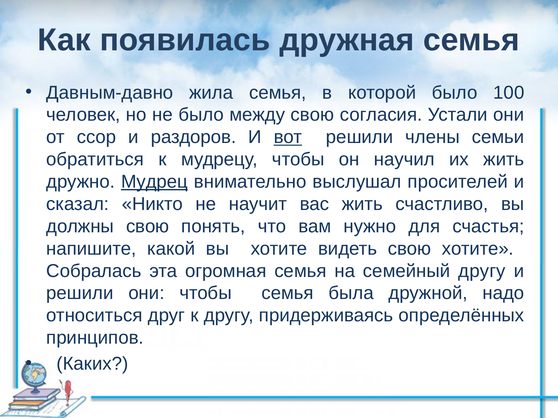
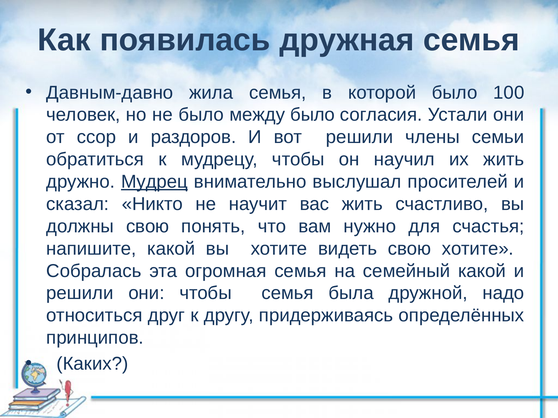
между свою: свою -> было
вот underline: present -> none
семейный другу: другу -> какой
